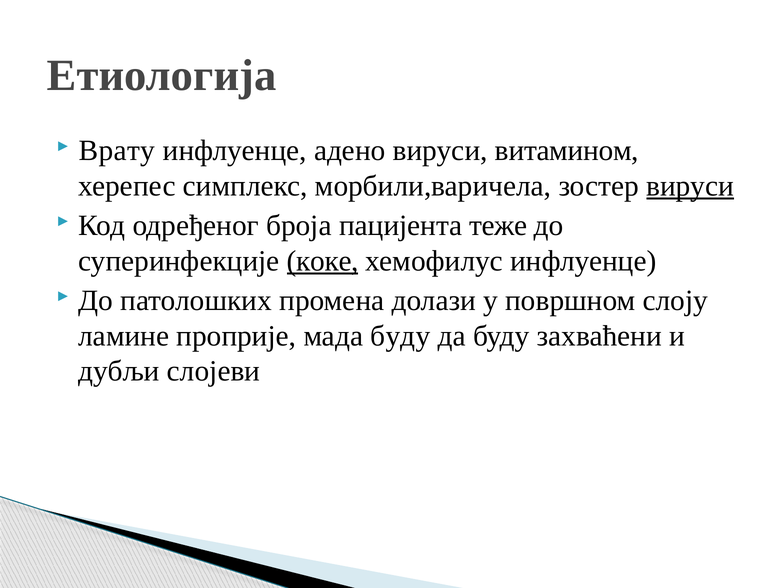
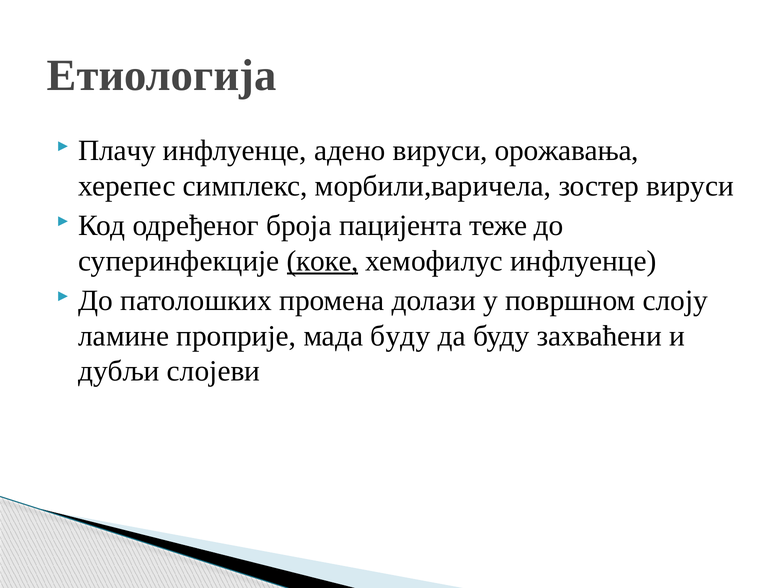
Врату: Врату -> Плачу
витамином: витамином -> орожавања
вируси at (690, 186) underline: present -> none
